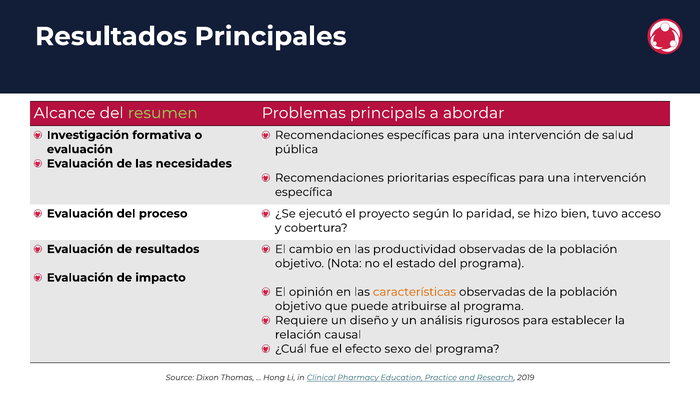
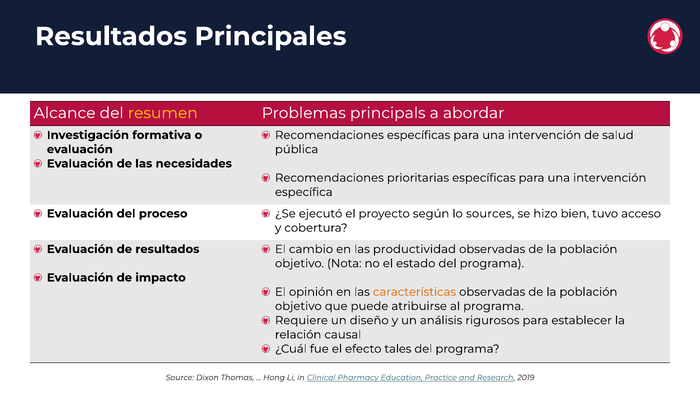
resumen colour: light green -> yellow
paridad: paridad -> sources
sexo: sexo -> tales
